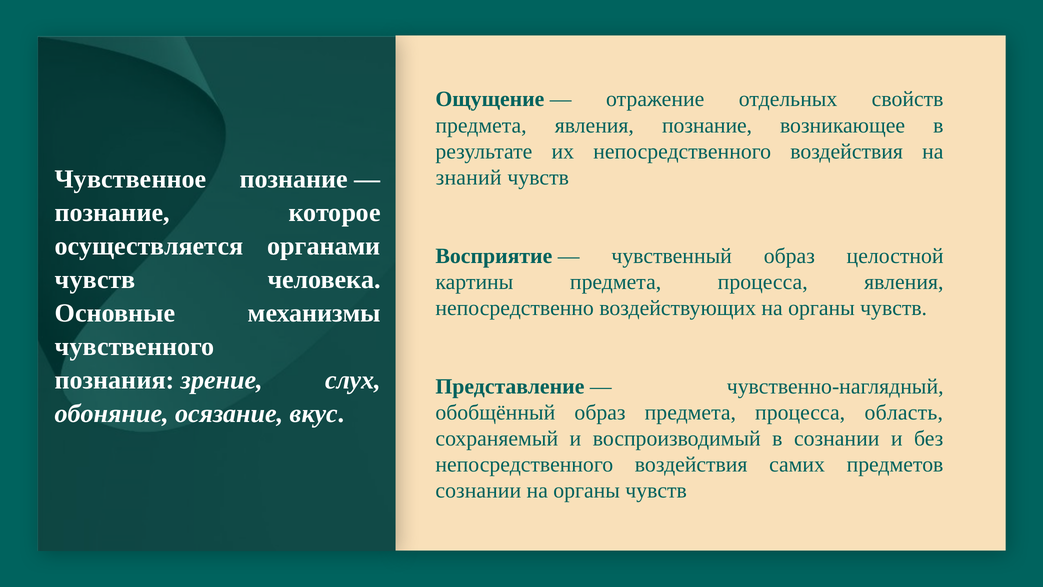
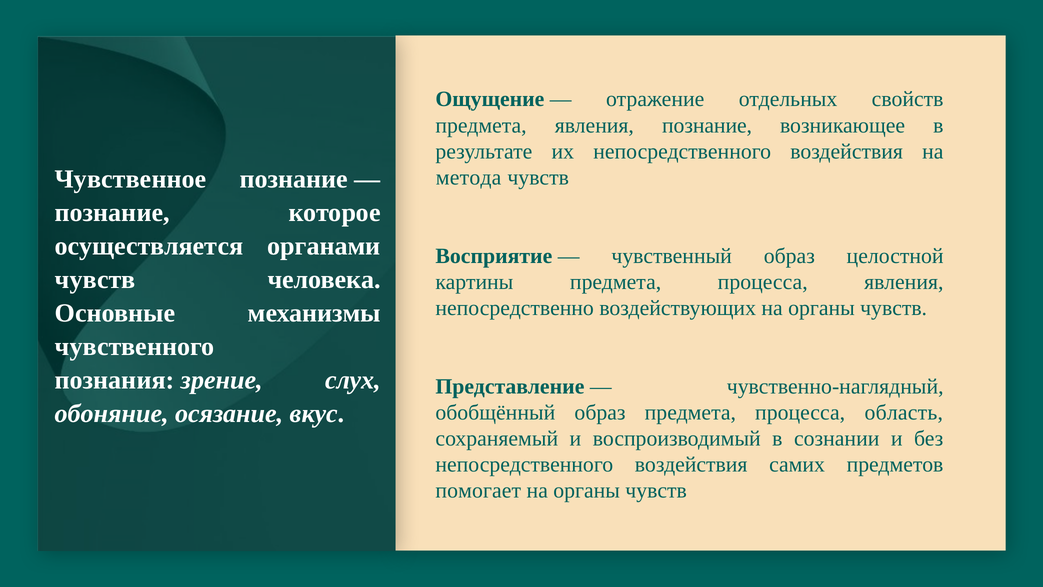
знаний: знаний -> метода
сознании at (478, 491): сознании -> помогает
